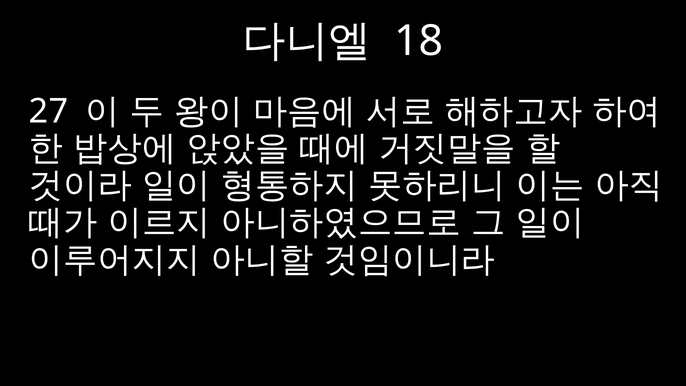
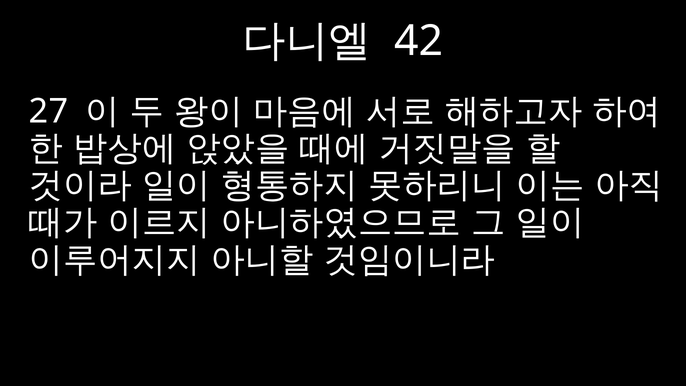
18: 18 -> 42
